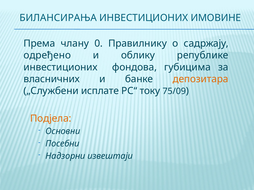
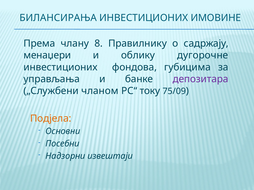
0: 0 -> 8
одређено: одређено -> менаџери
републике: републике -> дугорочне
власничних: власничних -> управљања
депозитара colour: orange -> purple
исплате: исплате -> чланом
